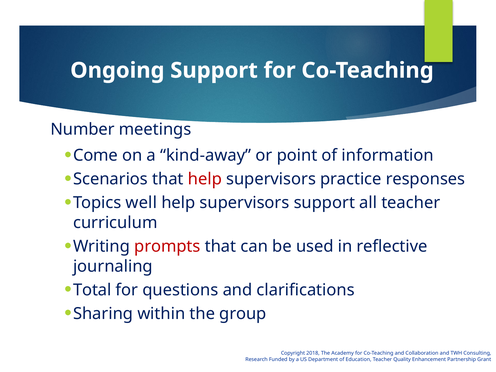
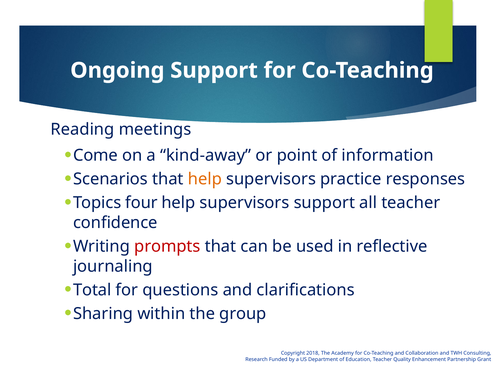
Number: Number -> Reading
help at (205, 179) colour: red -> orange
well: well -> four
curriculum: curriculum -> confidence
